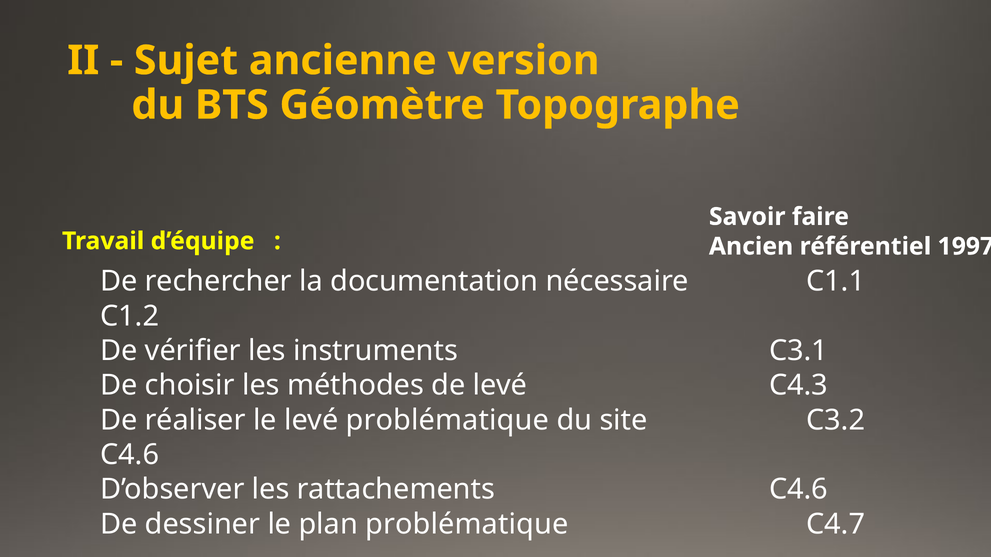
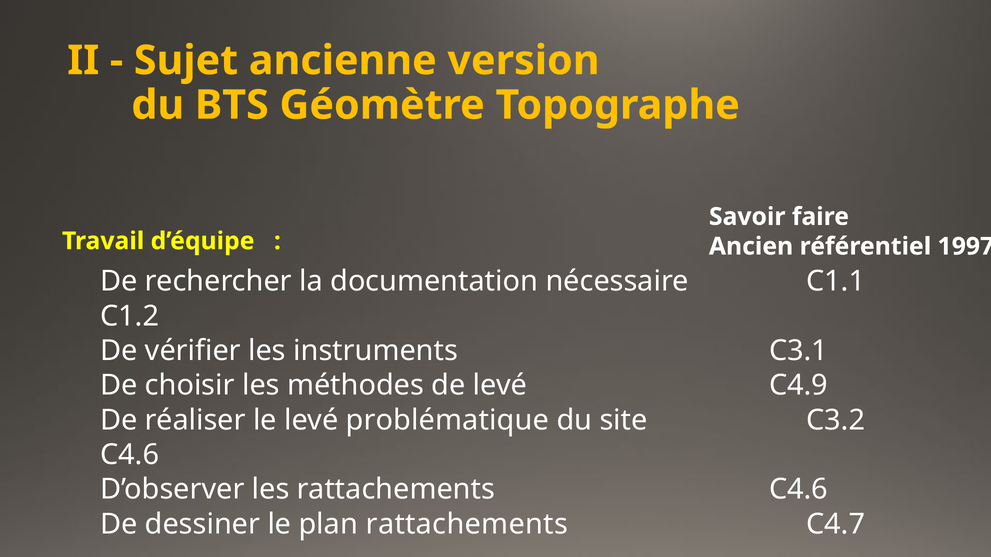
C4.3: C4.3 -> C4.9
plan problématique: problématique -> rattachements
